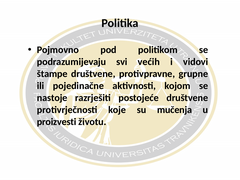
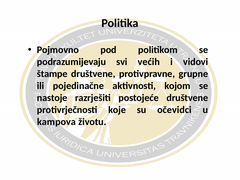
mučenja: mučenja -> očevidci
proizvesti: proizvesti -> kampova
